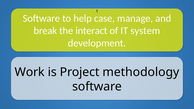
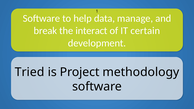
case: case -> data
system: system -> certain
Work: Work -> Tried
